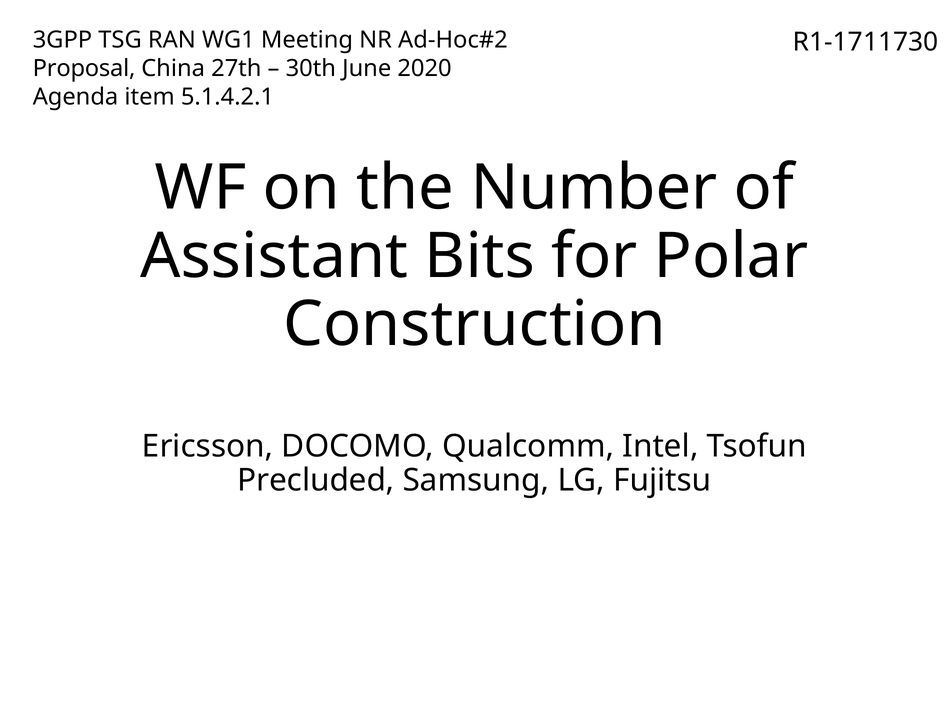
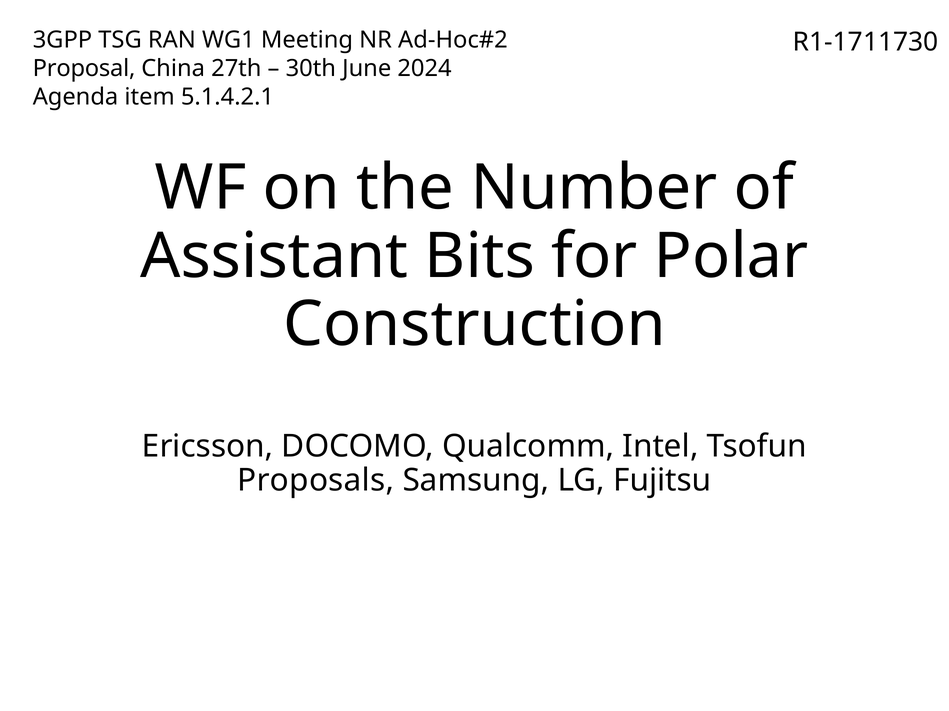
2020: 2020 -> 2024
Precluded: Precluded -> Proposals
